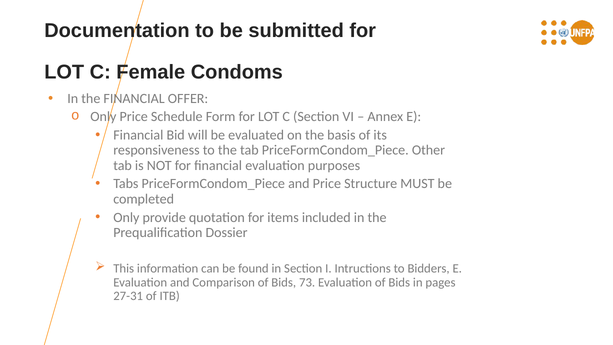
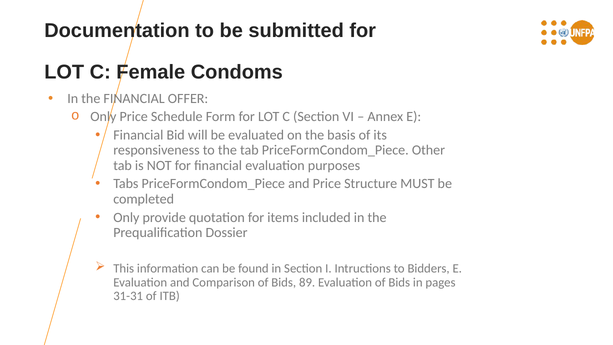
73: 73 -> 89
27-31: 27-31 -> 31-31
